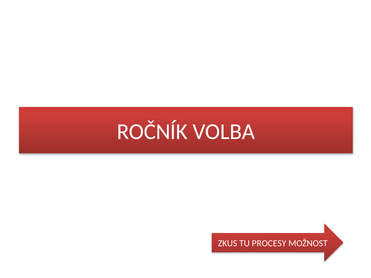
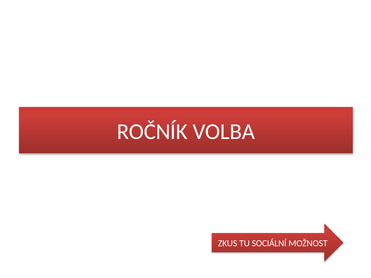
PROCESY: PROCESY -> SOCIÁLNÍ
